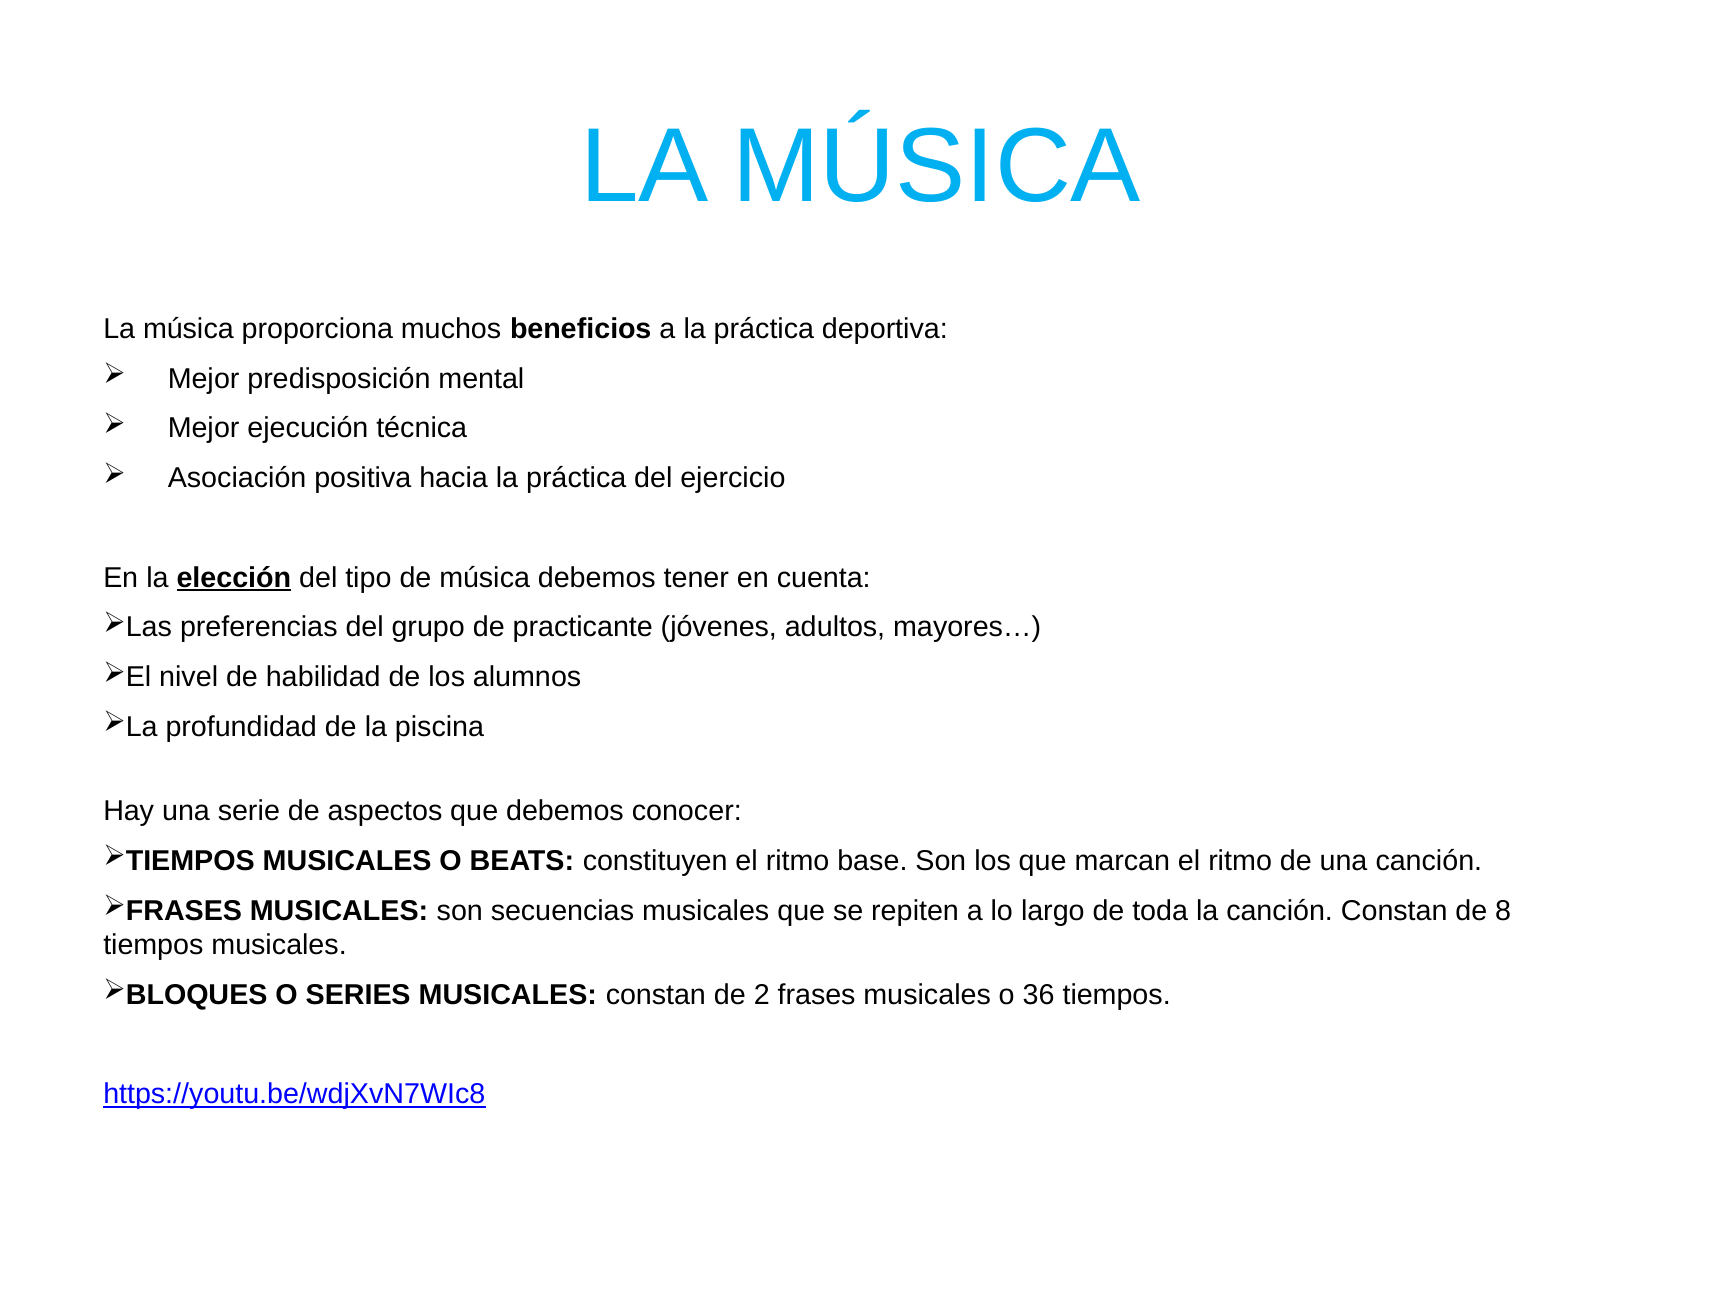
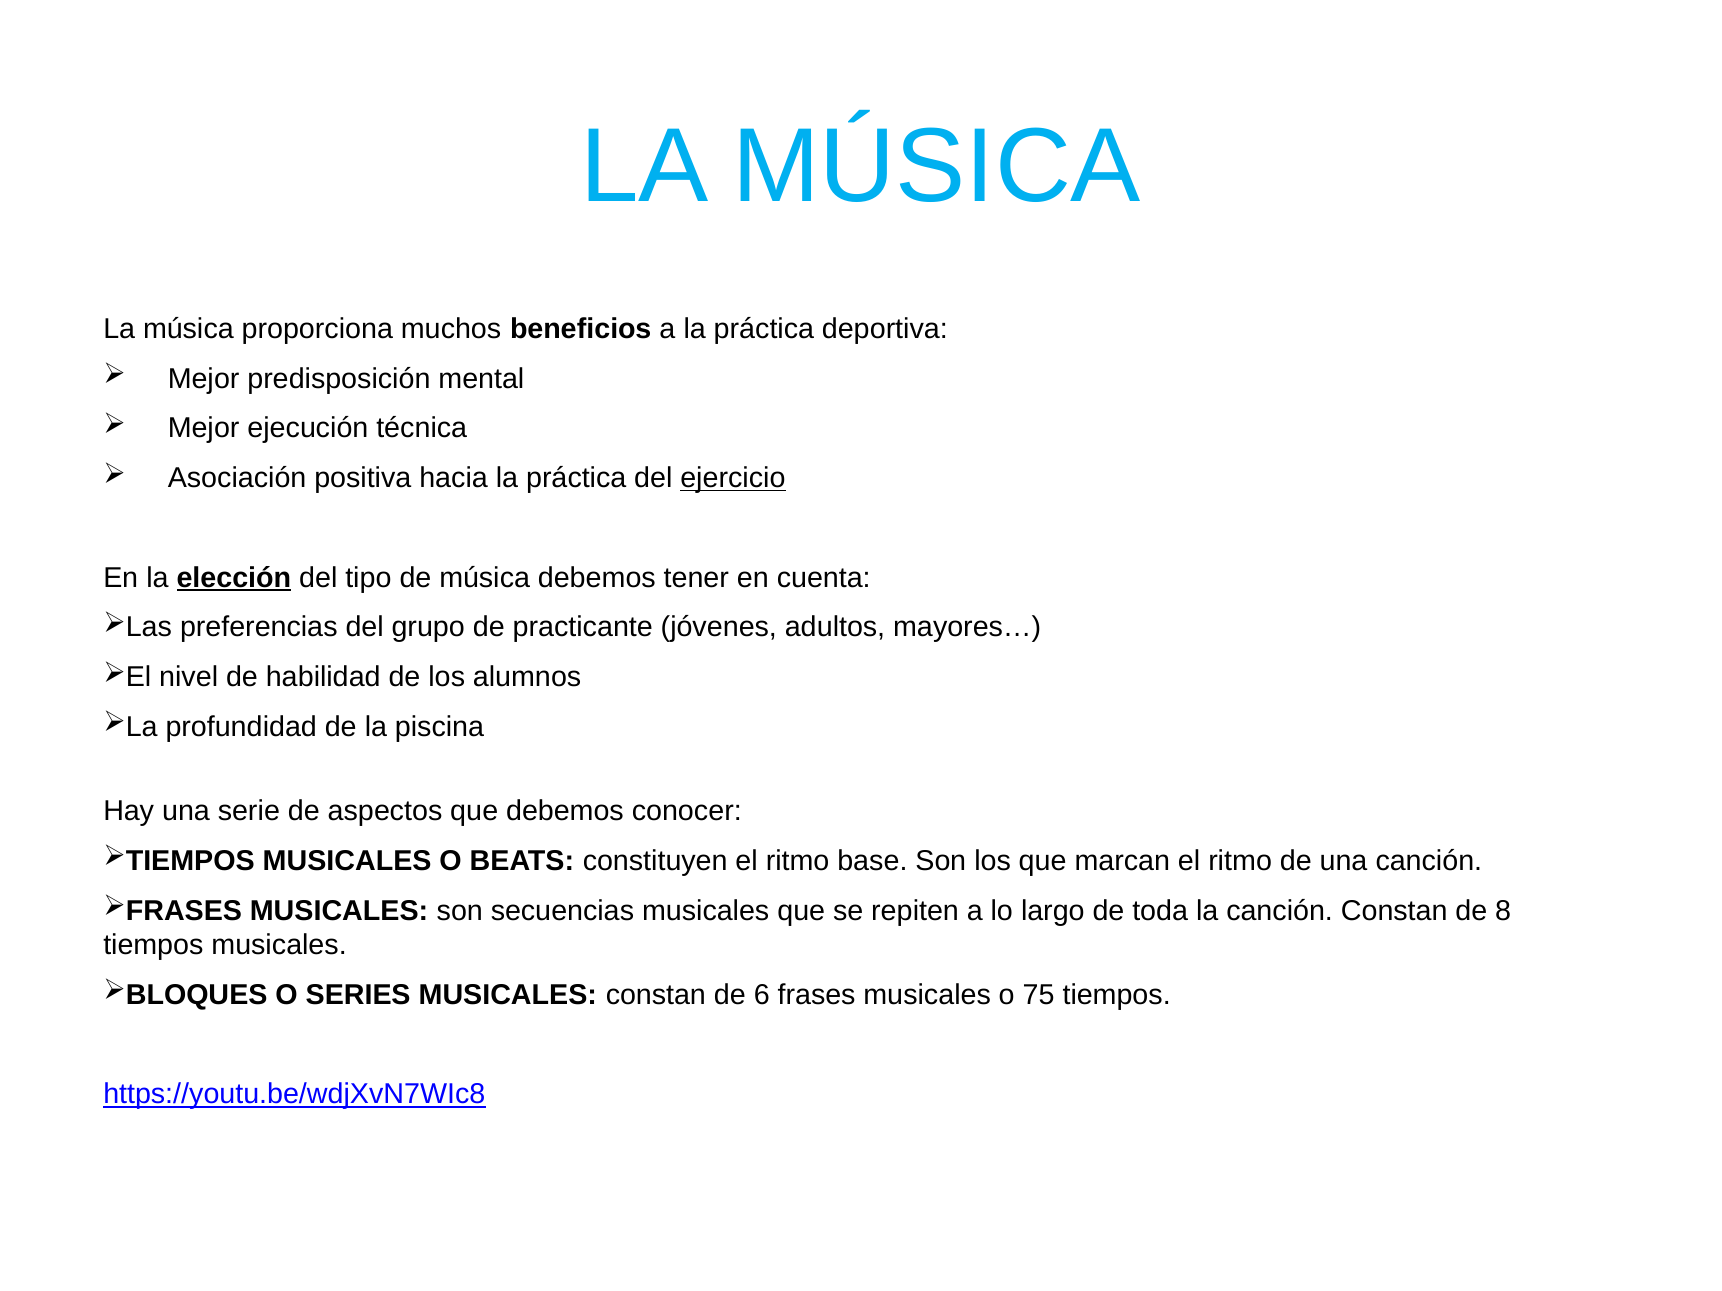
ejercicio underline: none -> present
2: 2 -> 6
36: 36 -> 75
